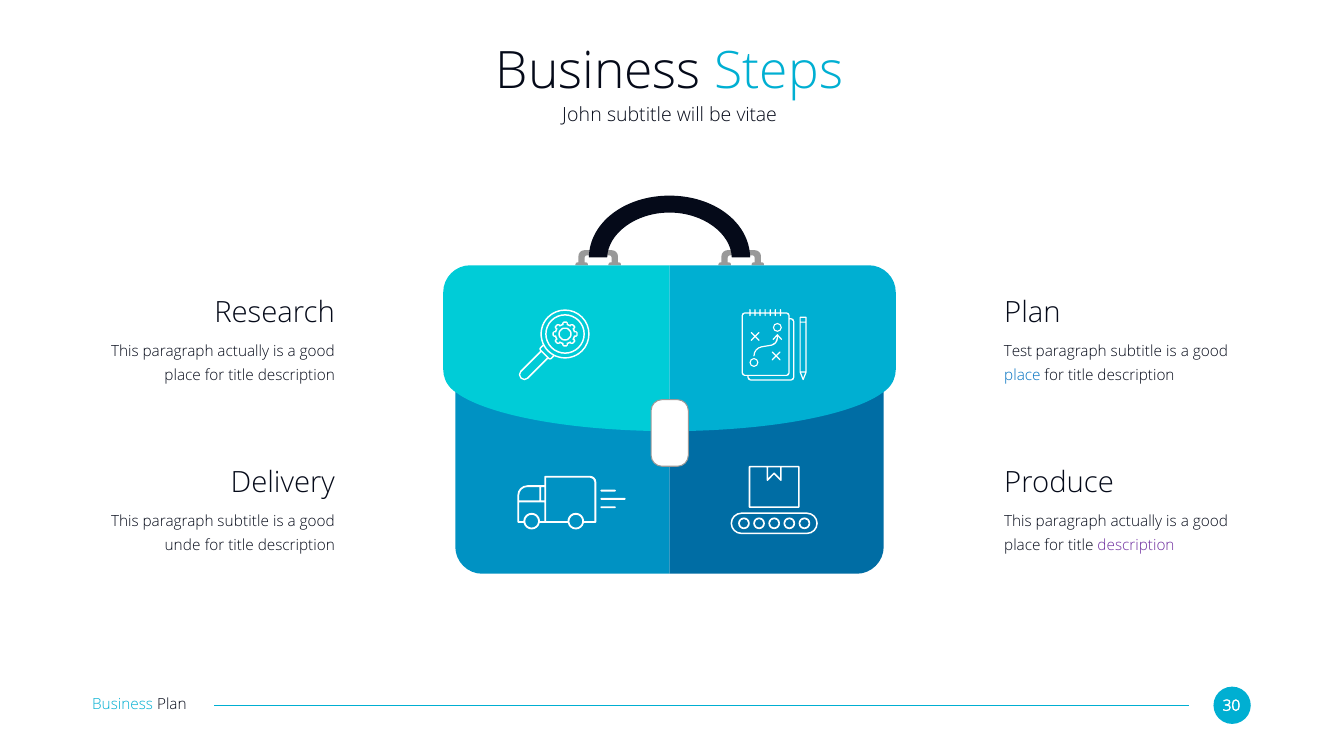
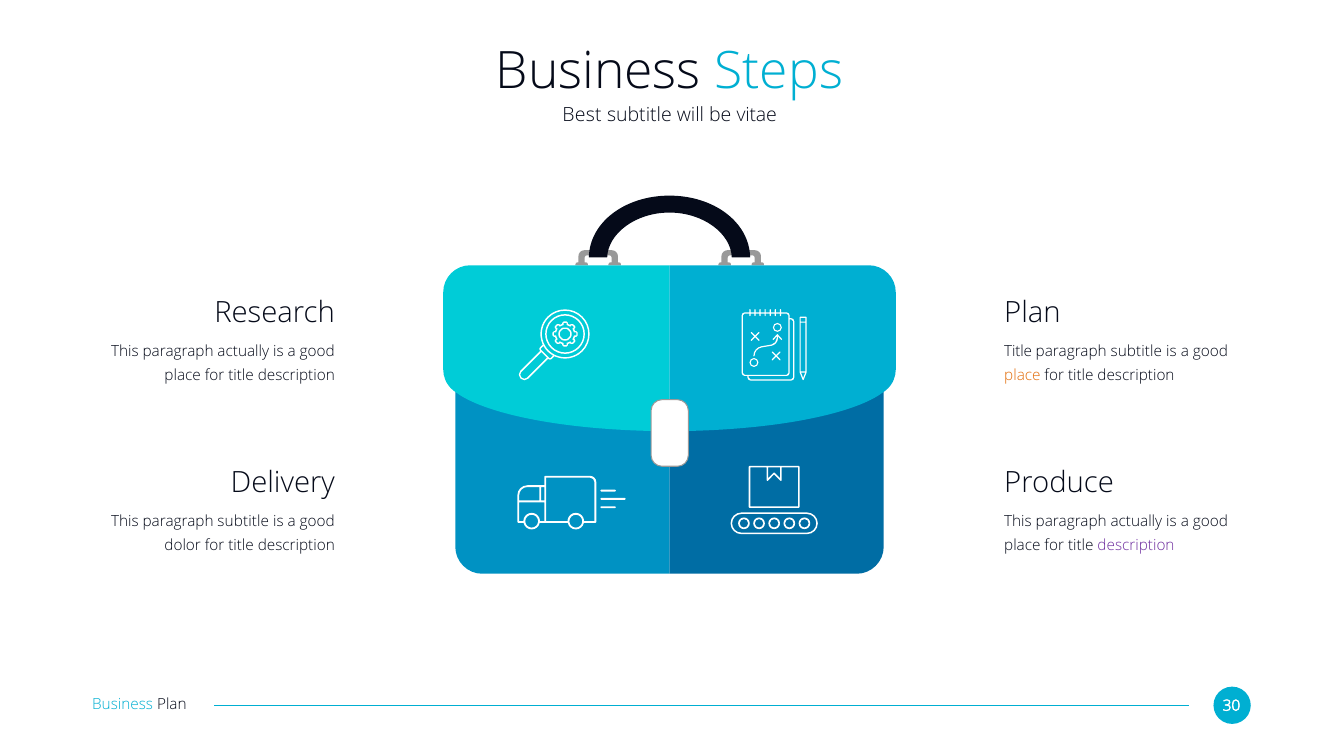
John: John -> Best
Test at (1018, 351): Test -> Title
place at (1022, 375) colour: blue -> orange
unde: unde -> dolor
